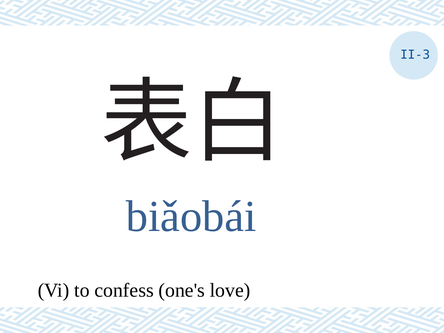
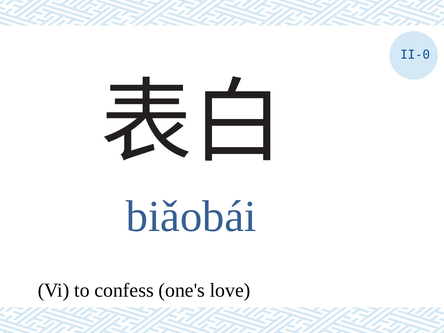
II-3: II-3 -> II-0
